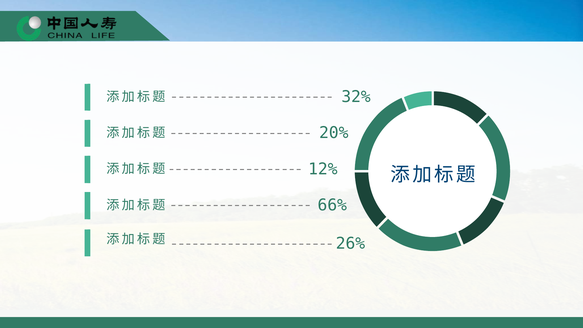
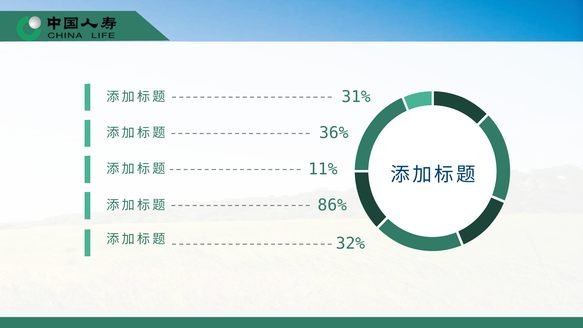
32%: 32% -> 31%
20%: 20% -> 36%
12%: 12% -> 11%
66%: 66% -> 86%
26%: 26% -> 32%
